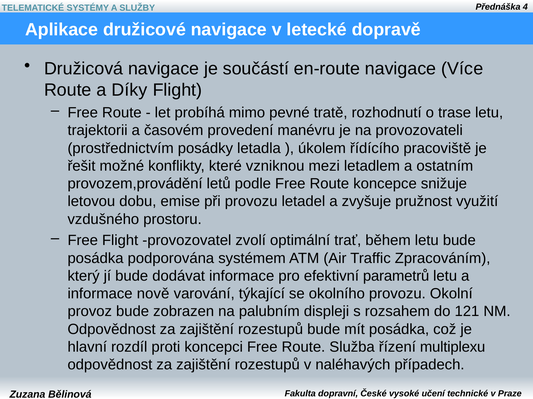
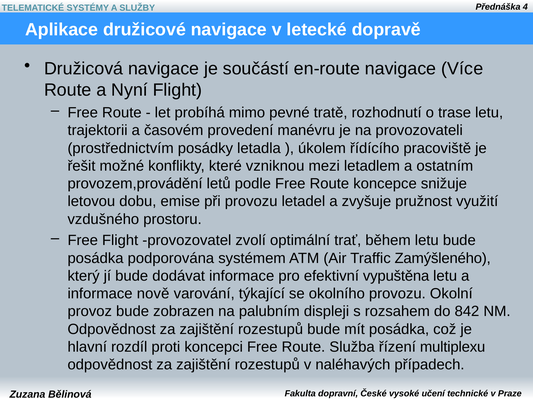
Díky: Díky -> Nyní
Zpracováním: Zpracováním -> Zamýšleného
parametrů: parametrů -> vypuštěna
121: 121 -> 842
